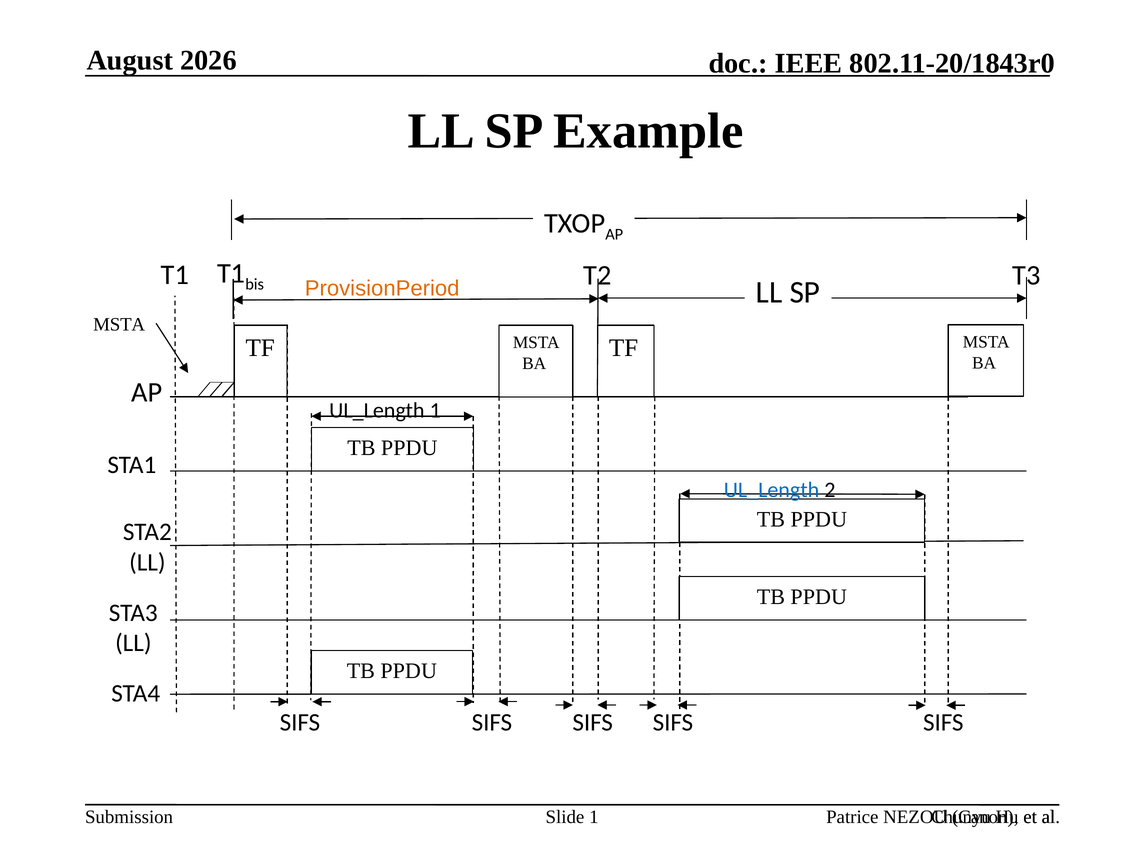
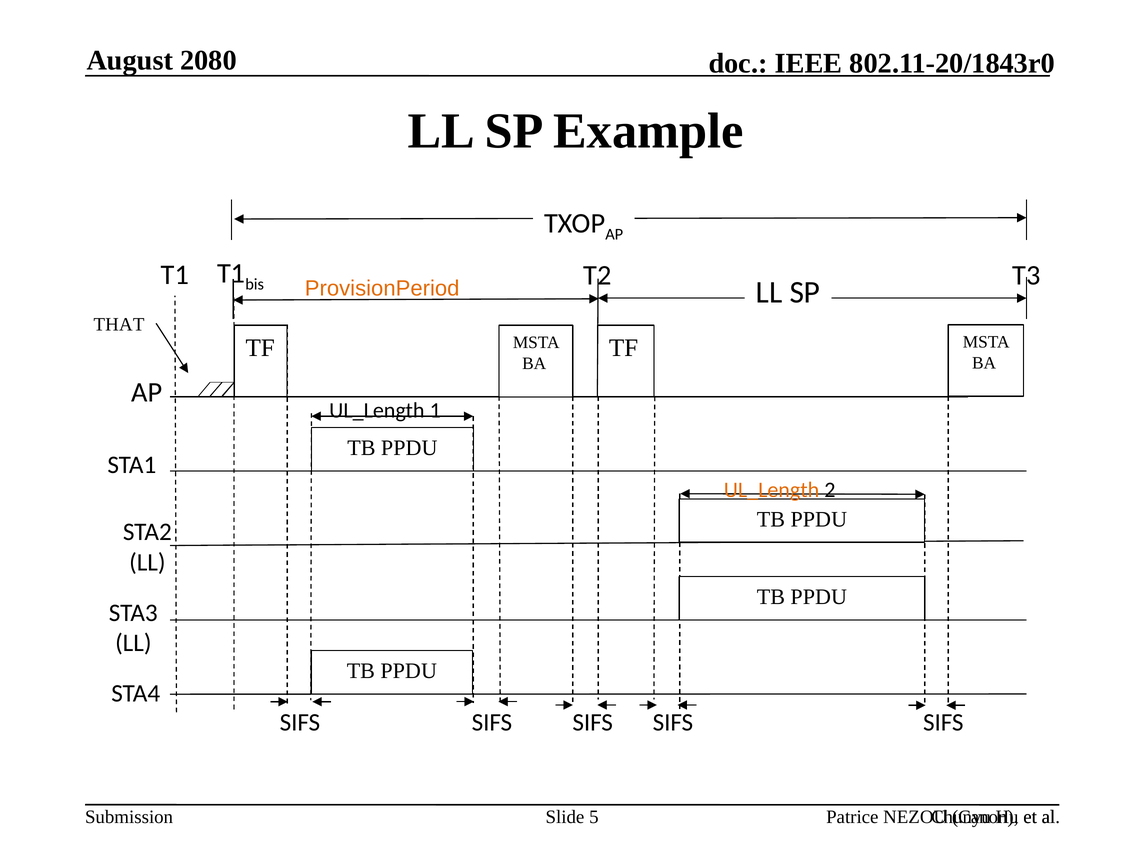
2026: 2026 -> 2080
MSTA at (119, 324): MSTA -> THAT
UL_Length at (772, 490) colour: blue -> orange
Slide 1: 1 -> 5
